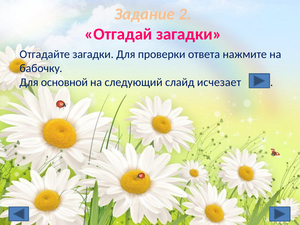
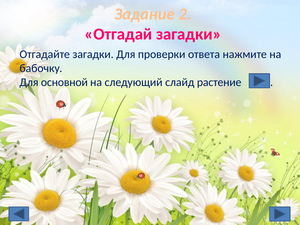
исчезает: исчезает -> растение
